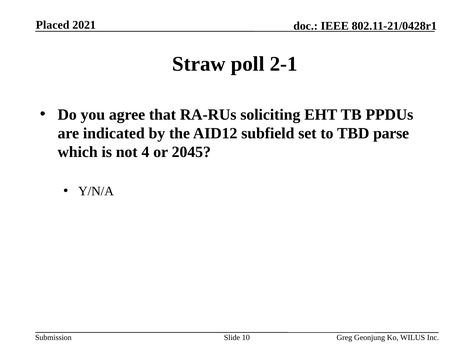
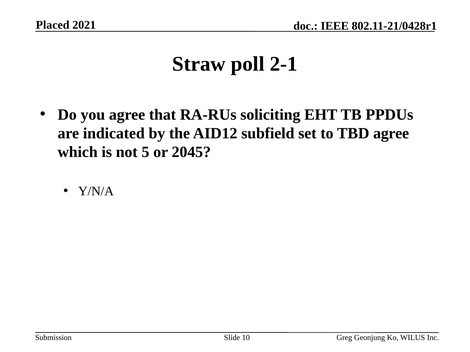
TBD parse: parse -> agree
4: 4 -> 5
